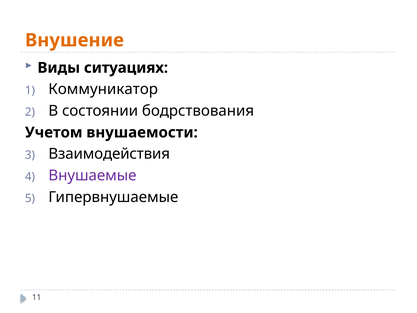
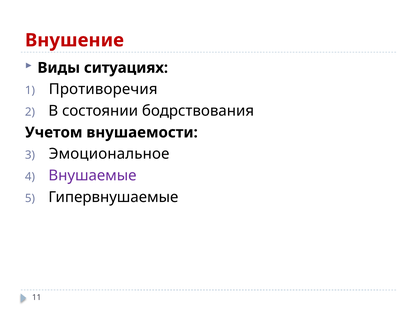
Внушение colour: orange -> red
Коммуникатор: Коммуникатор -> Противоречия
Взаимодействия: Взаимодействия -> Эмоциональное
